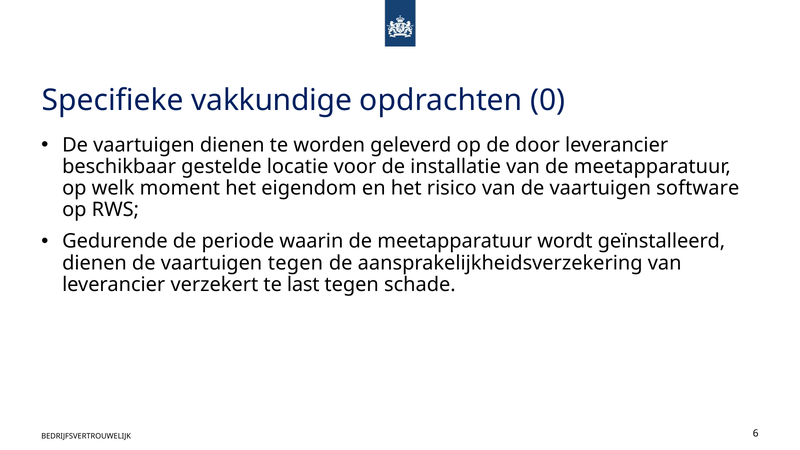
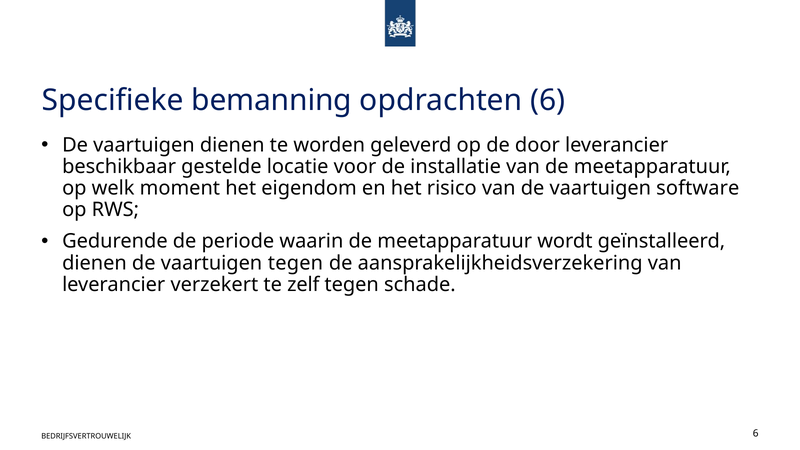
vakkundige: vakkundige -> bemanning
opdrachten 0: 0 -> 6
last: last -> zelf
